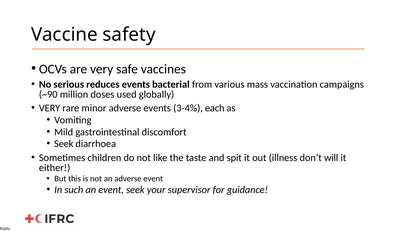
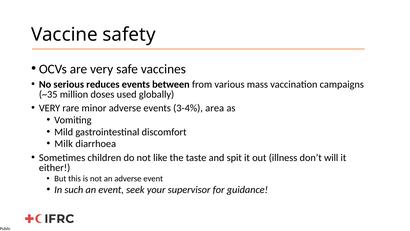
bacterial: bacterial -> between
~90: ~90 -> ~35
each: each -> area
Seek at (64, 144): Seek -> Milk
